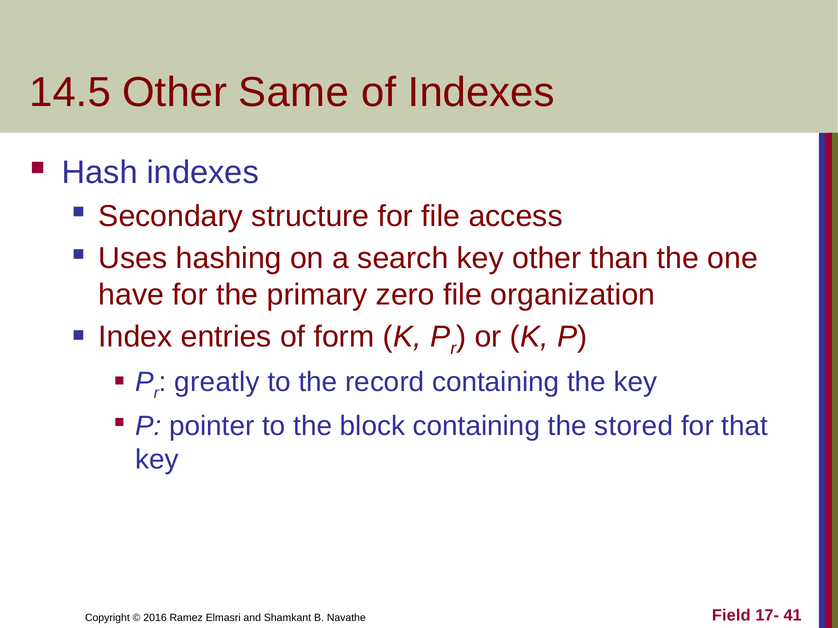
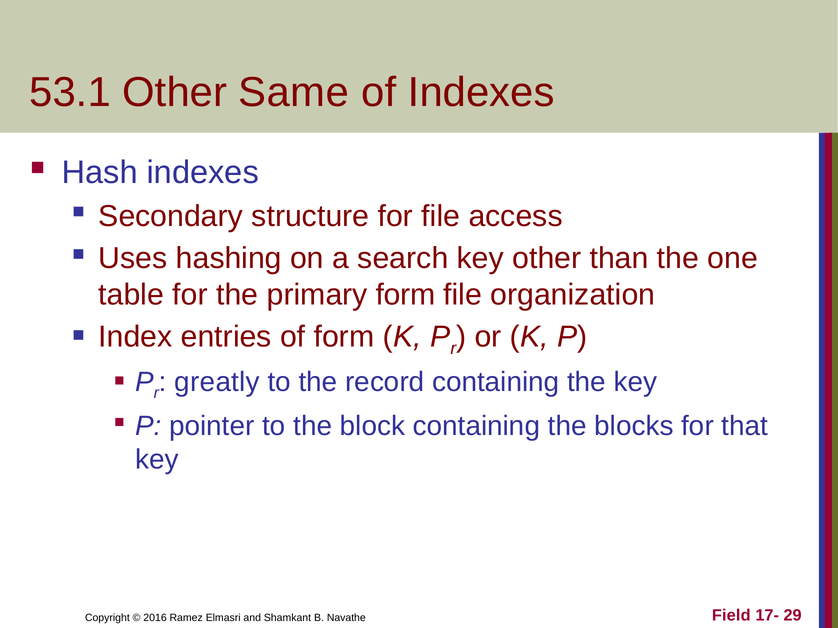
14.5: 14.5 -> 53.1
have: have -> table
primary zero: zero -> form
stored: stored -> blocks
41: 41 -> 29
